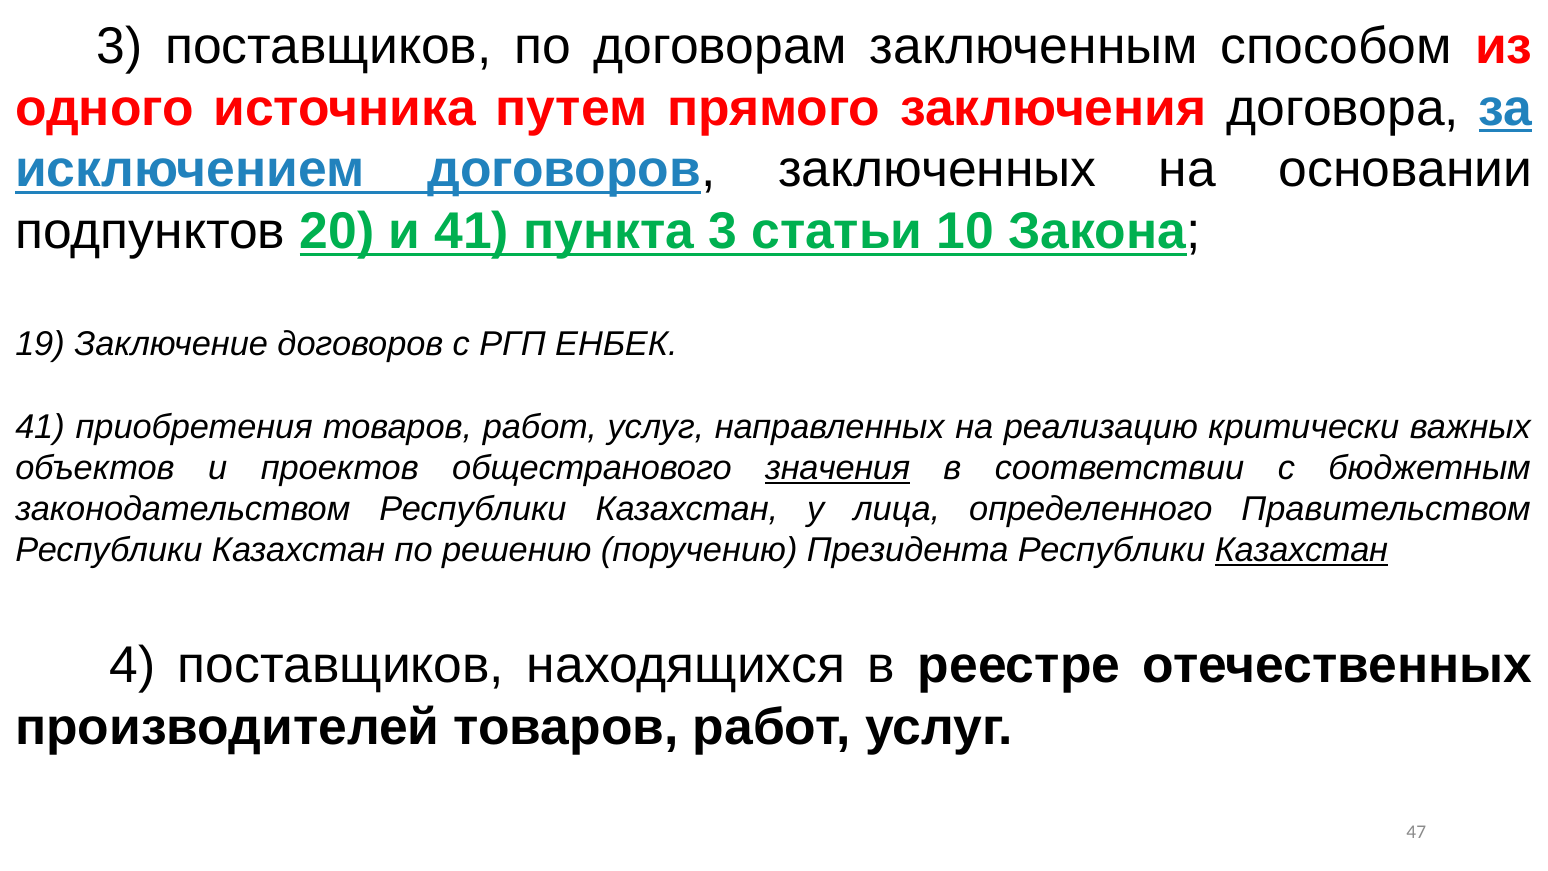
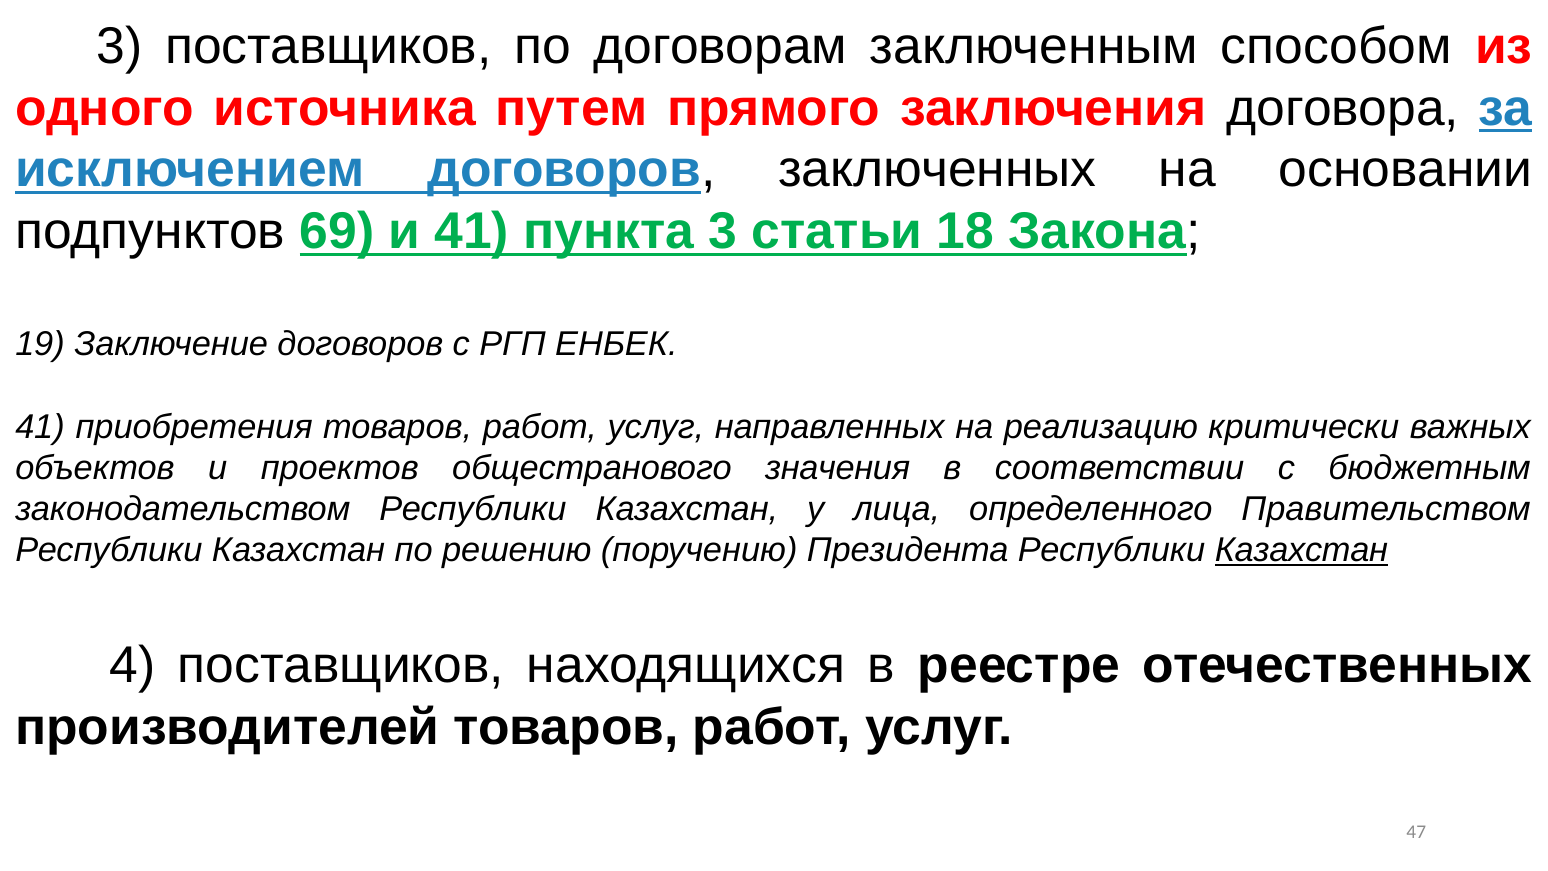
20: 20 -> 69
10: 10 -> 18
значения underline: present -> none
